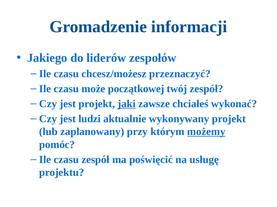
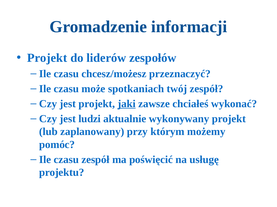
Jakiego at (47, 58): Jakiego -> Projekt
początkowej: początkowej -> spotkaniach
możemy underline: present -> none
